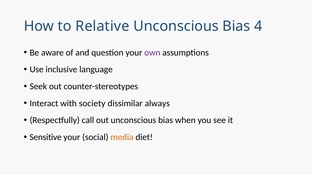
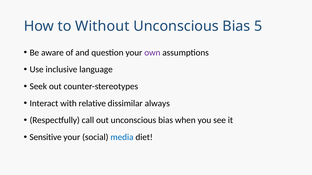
Relative: Relative -> Without
4: 4 -> 5
society: society -> relative
media colour: orange -> blue
